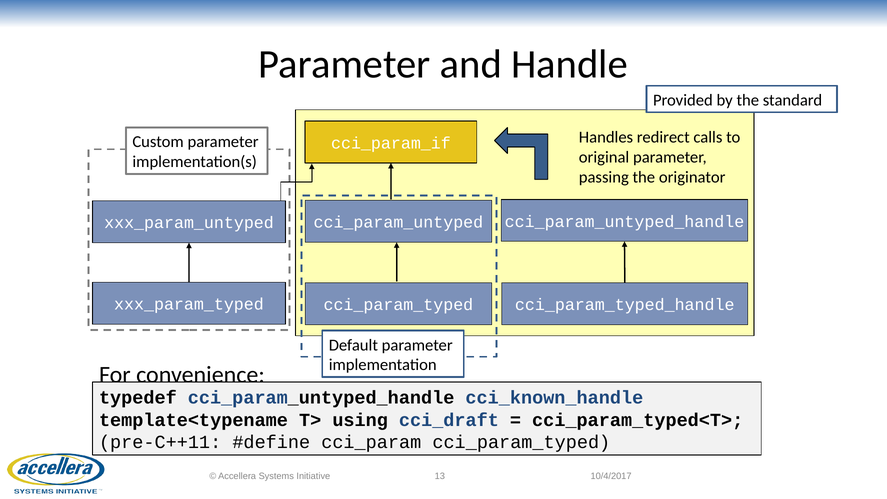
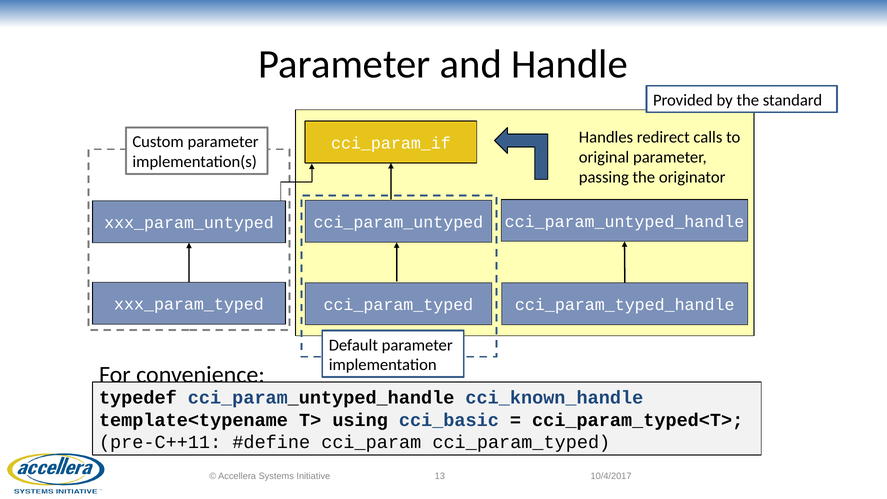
cci_draft: cci_draft -> cci_basic
